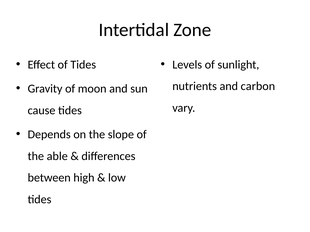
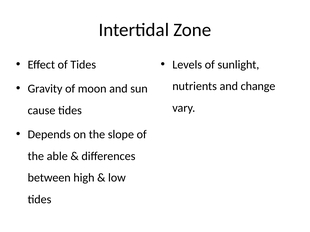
carbon: carbon -> change
